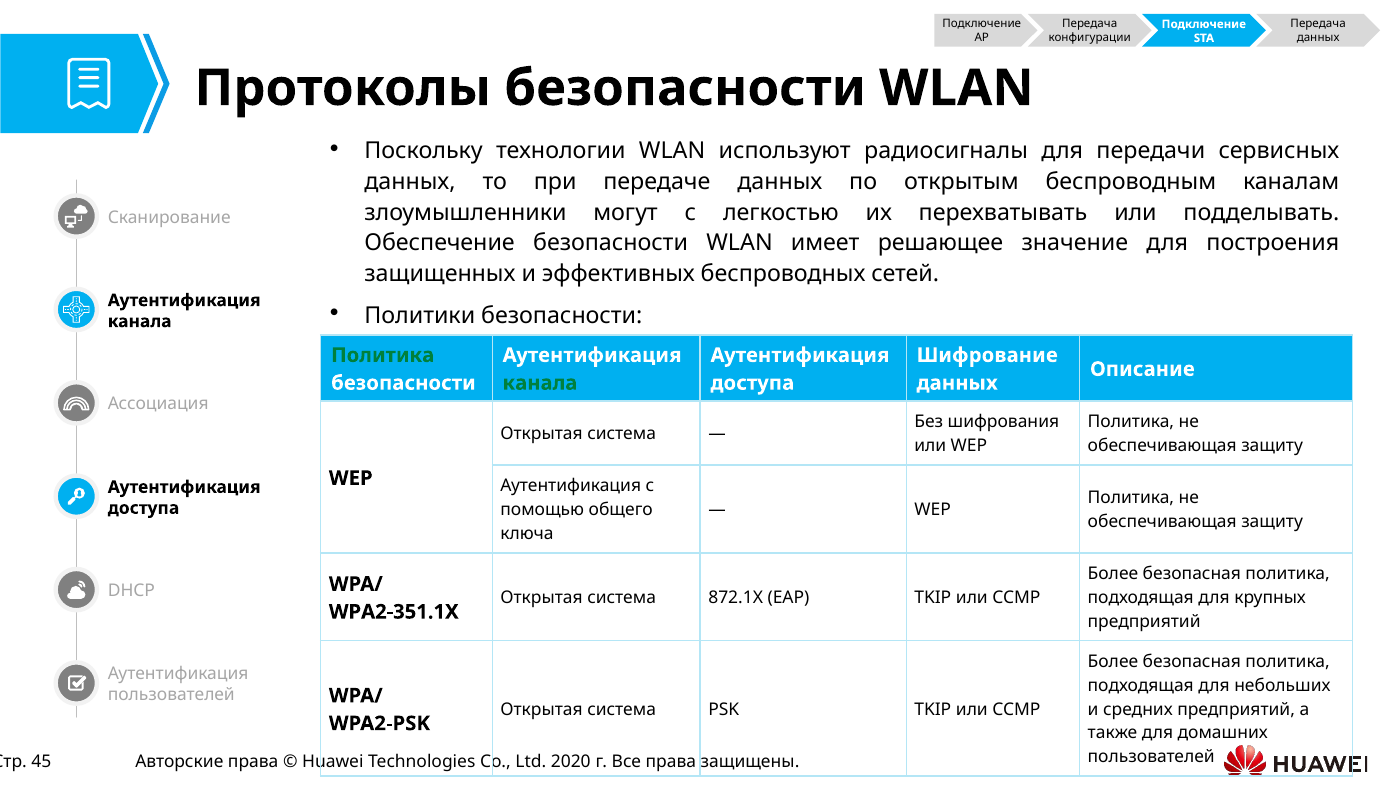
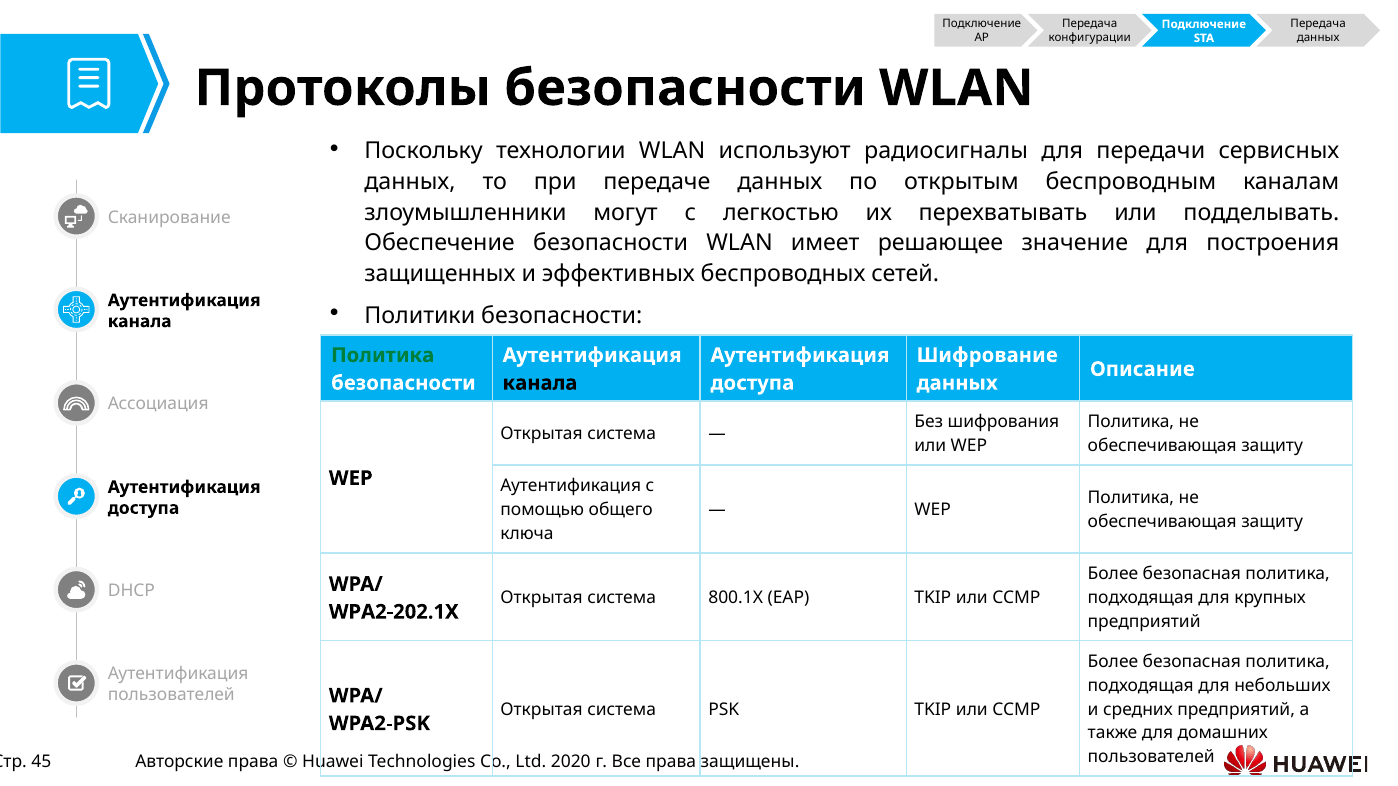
канала at (540, 383) colour: green -> black
872.1X: 872.1X -> 800.1X
WPA2-351.1X: WPA2-351.1X -> WPA2-202.1X
